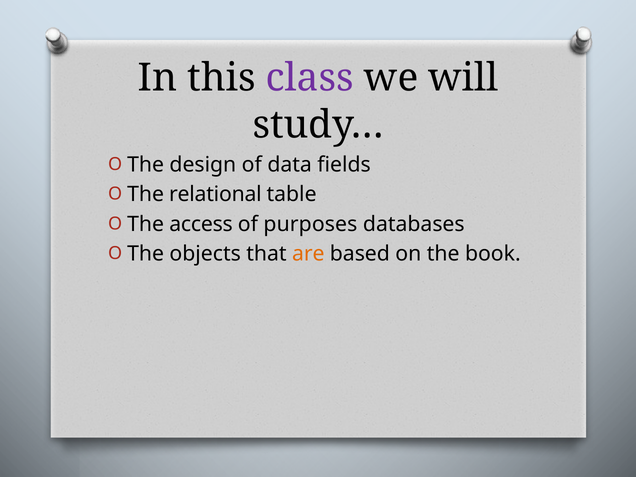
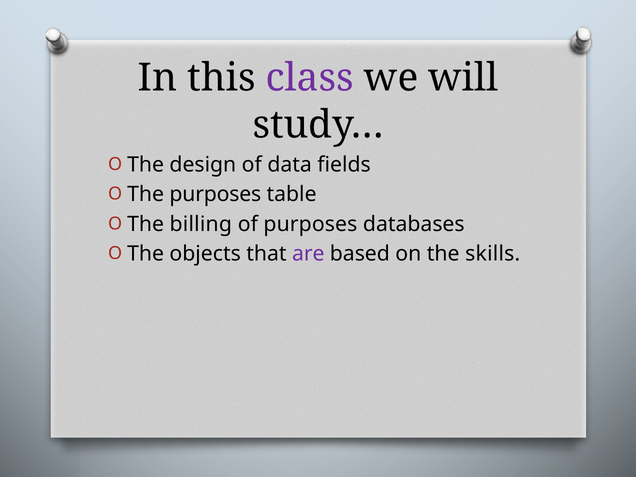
The relational: relational -> purposes
access: access -> billing
are colour: orange -> purple
book: book -> skills
